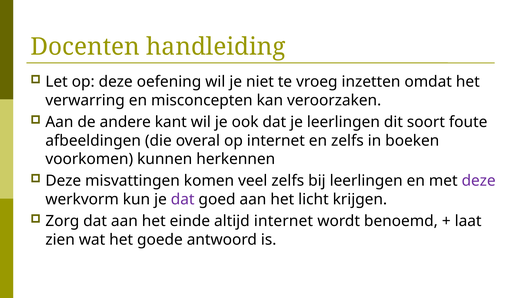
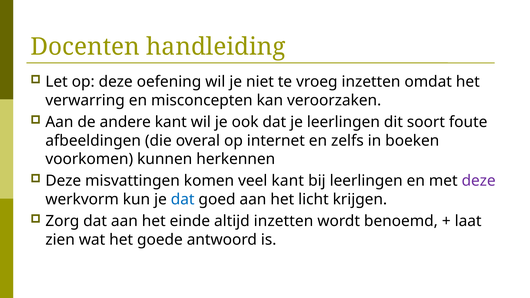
veel zelfs: zelfs -> kant
dat at (183, 199) colour: purple -> blue
altijd internet: internet -> inzetten
